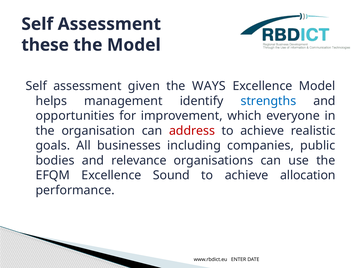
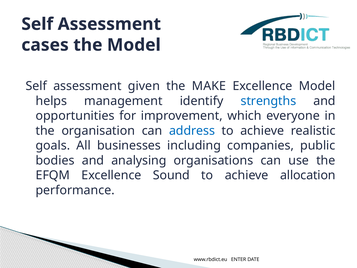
these: these -> cases
WAYS: WAYS -> MAKE
address colour: red -> blue
relevance: relevance -> analysing
